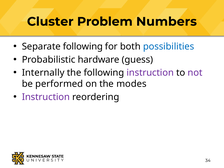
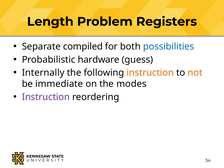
Cluster: Cluster -> Length
Numbers: Numbers -> Registers
Separate following: following -> compiled
instruction at (150, 73) colour: purple -> orange
not colour: purple -> orange
performed: performed -> immediate
